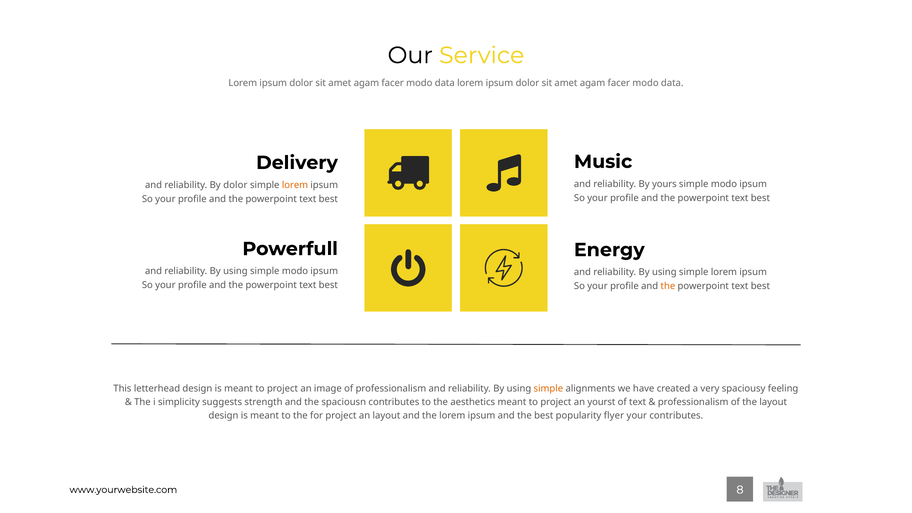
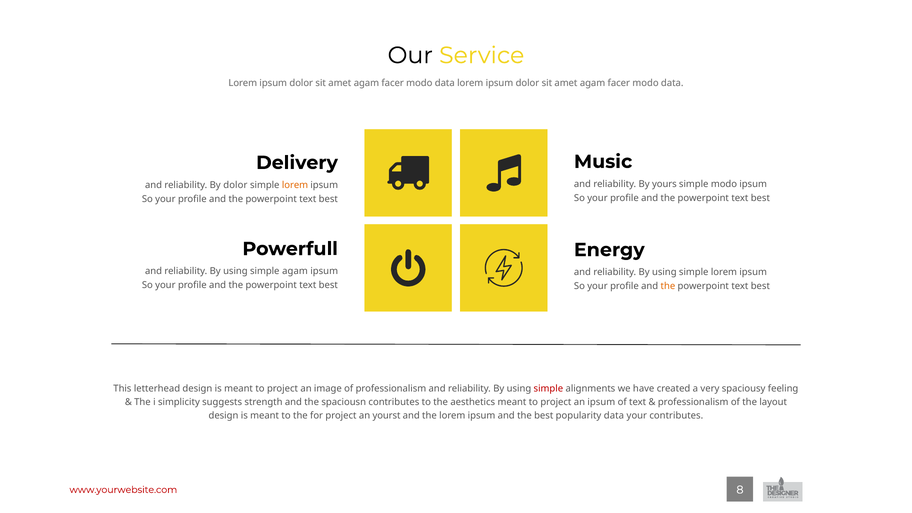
using simple modo: modo -> agam
simple at (548, 388) colour: orange -> red
an yourst: yourst -> ipsum
an layout: layout -> yourst
popularity flyer: flyer -> data
www.yourwebsite.com colour: black -> red
